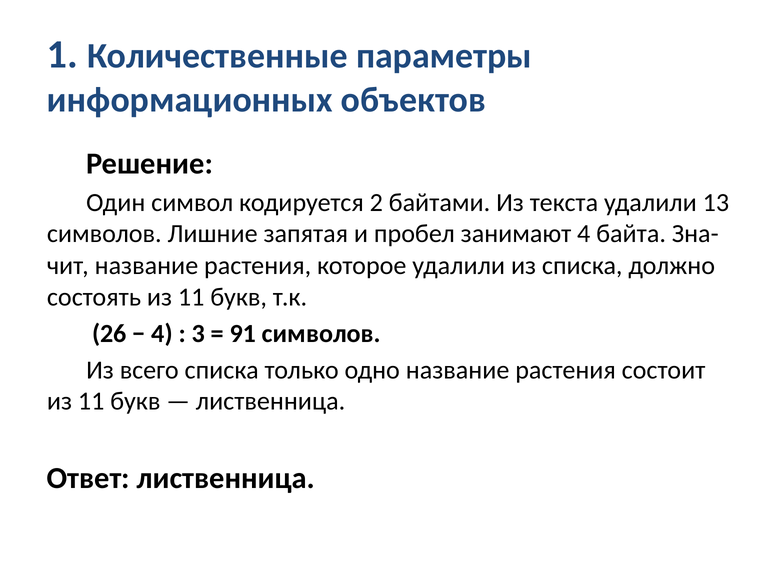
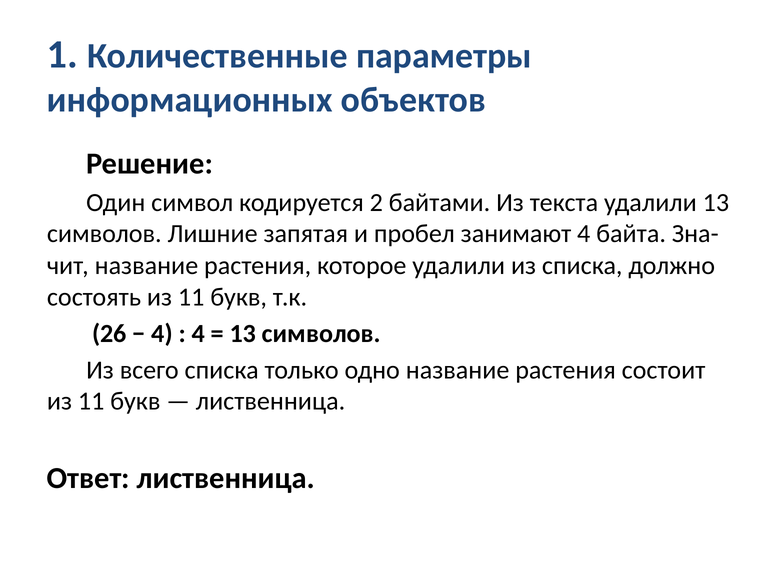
3 at (198, 334): 3 -> 4
91 at (243, 334): 91 -> 13
